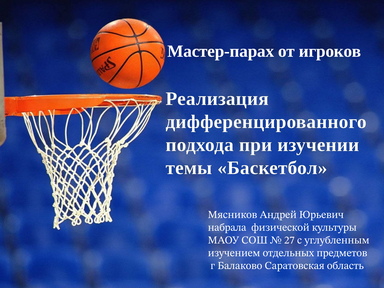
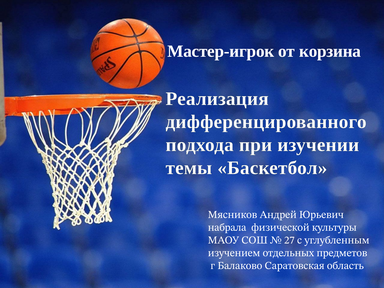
Мастер-парах: Мастер-парах -> Мастер-игрок
игроков: игроков -> корзина
